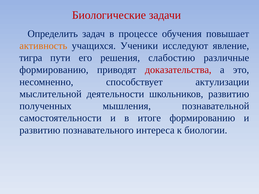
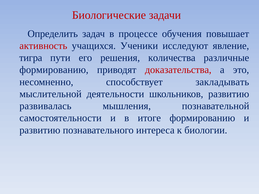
активность colour: orange -> red
слабостию: слабостию -> количества
актулизации: актулизации -> закладывать
полученных: полученных -> развивалась
